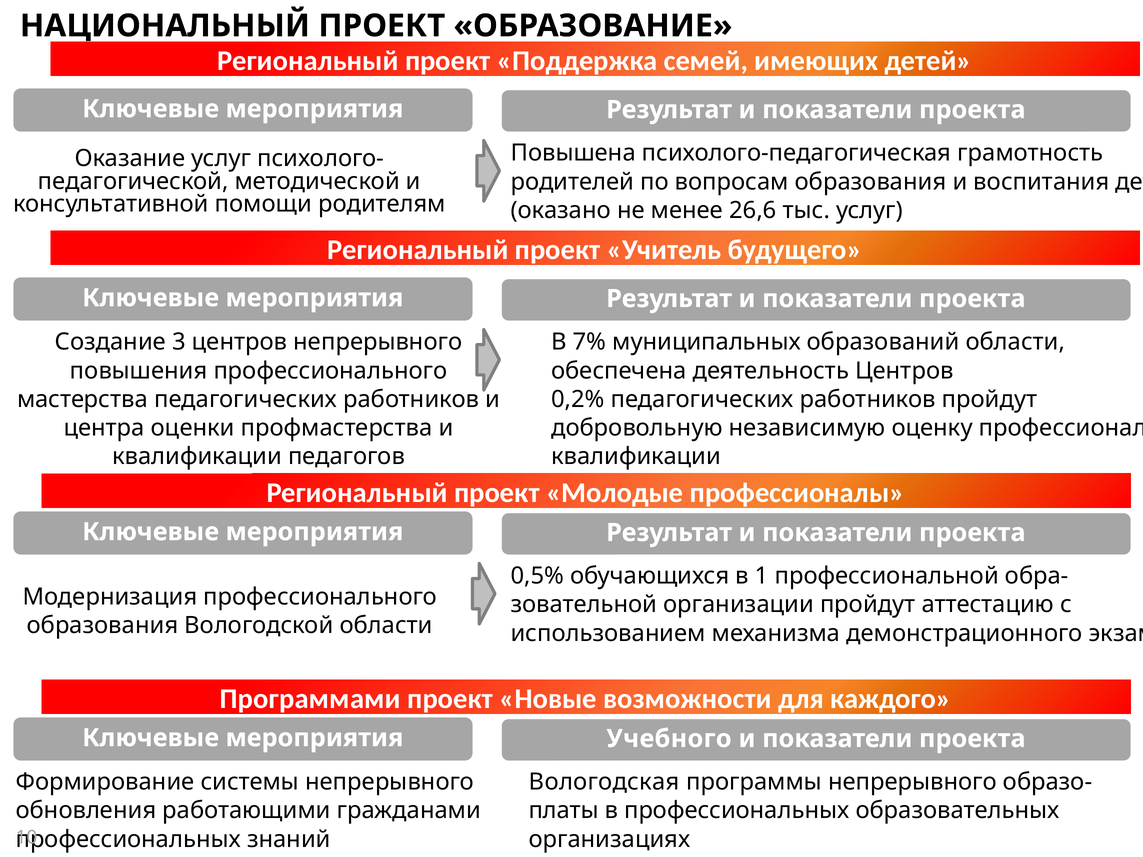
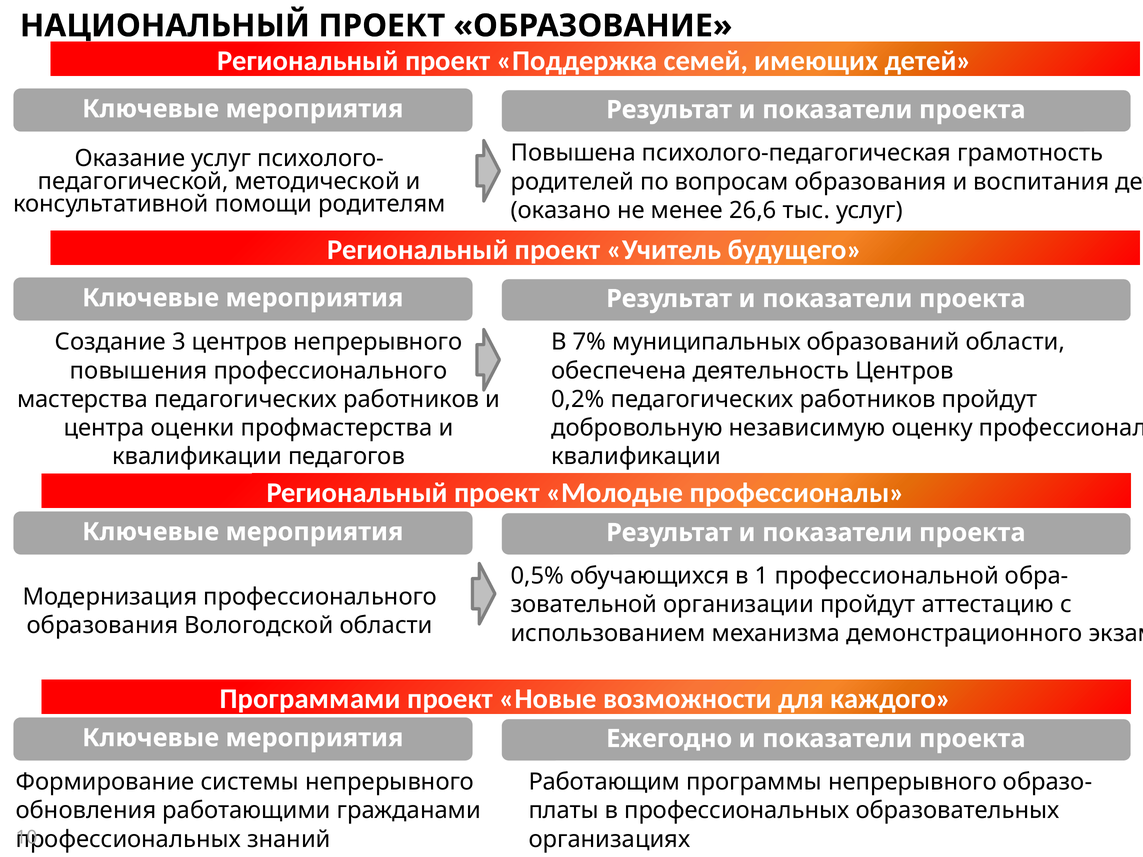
Учебного: Учебного -> Ежегодно
Вологодская: Вологодская -> Работающим
